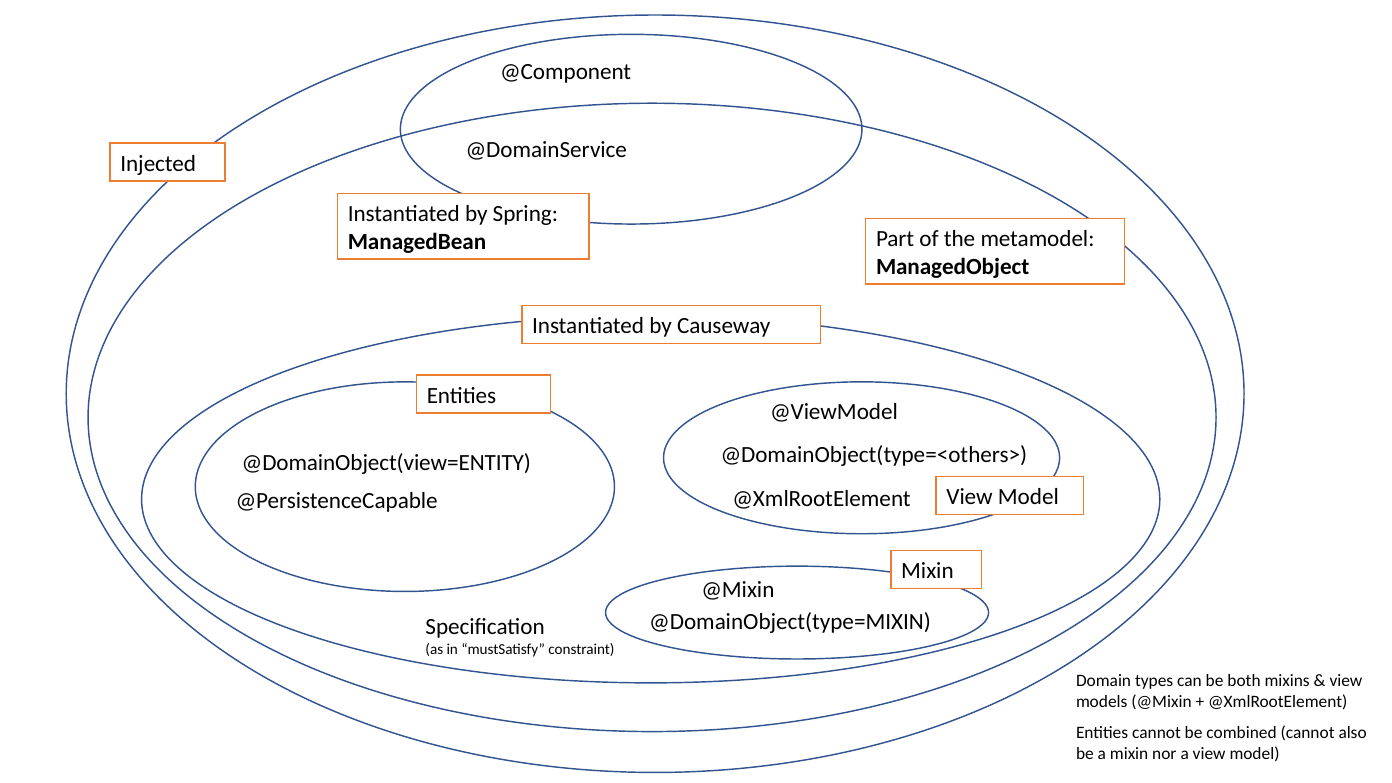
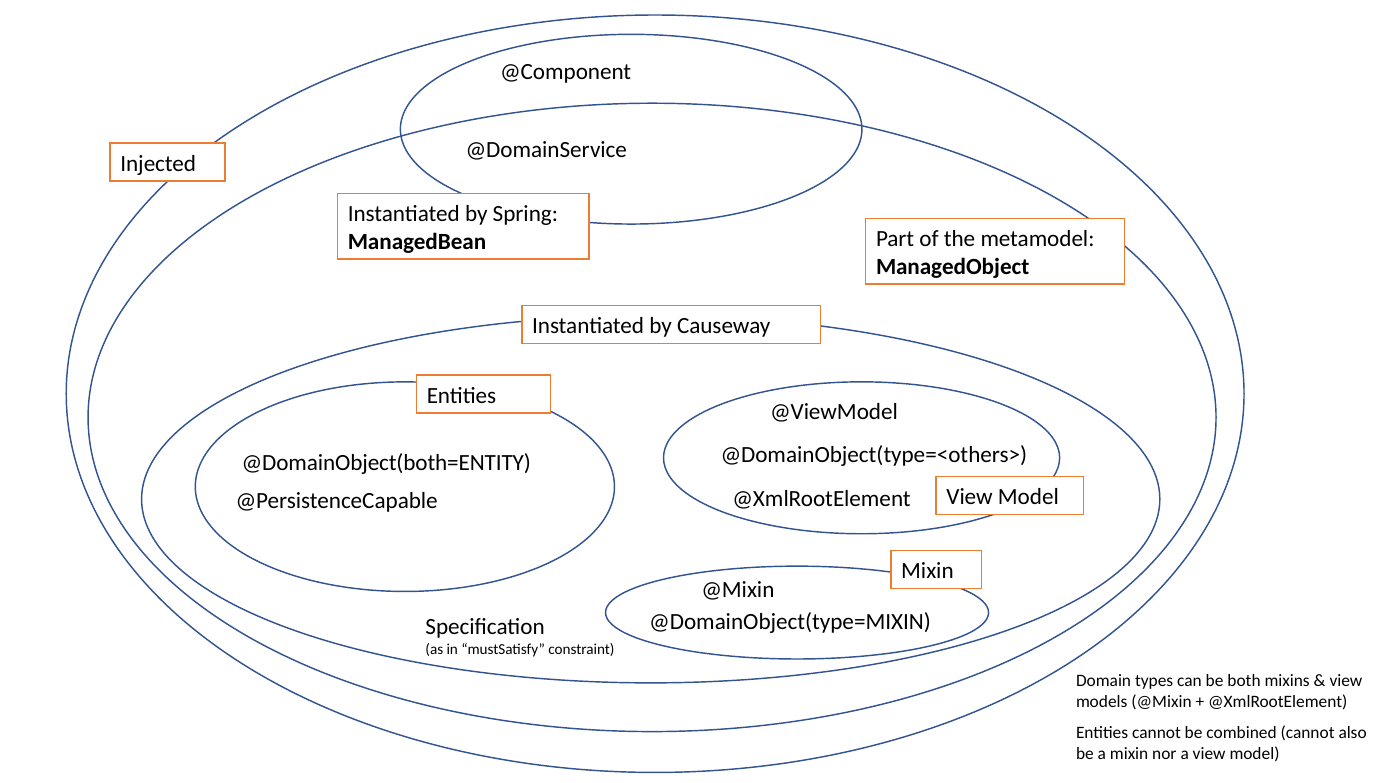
@DomainObject(view=ENTITY: @DomainObject(view=ENTITY -> @DomainObject(both=ENTITY
